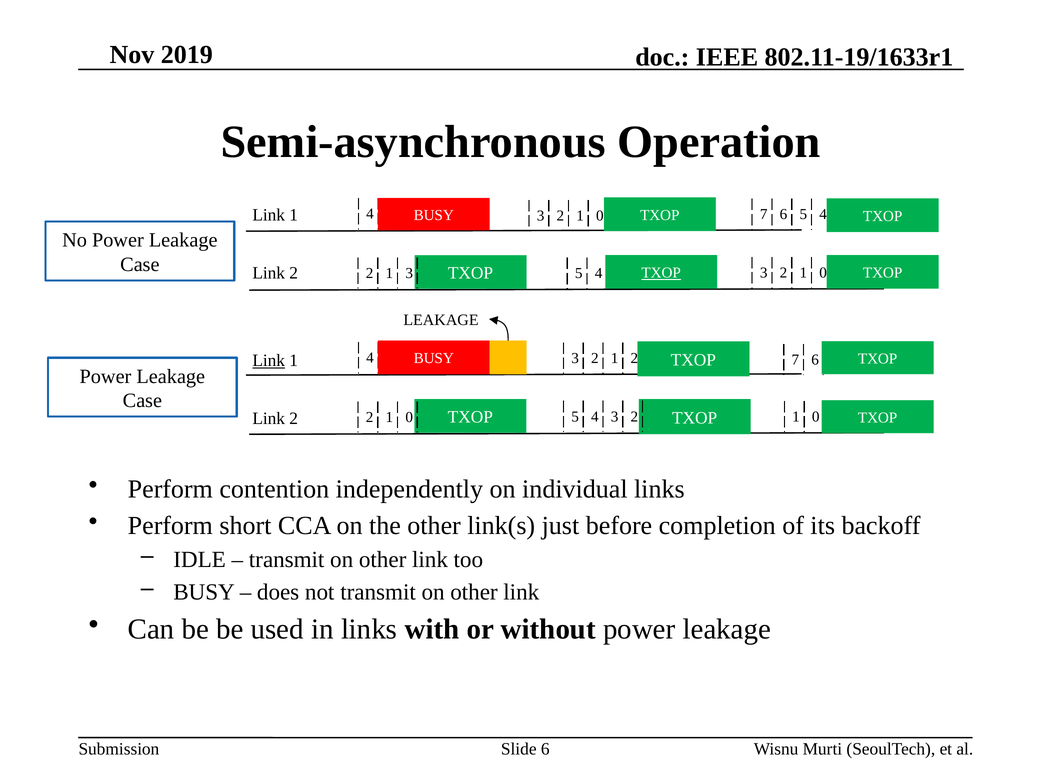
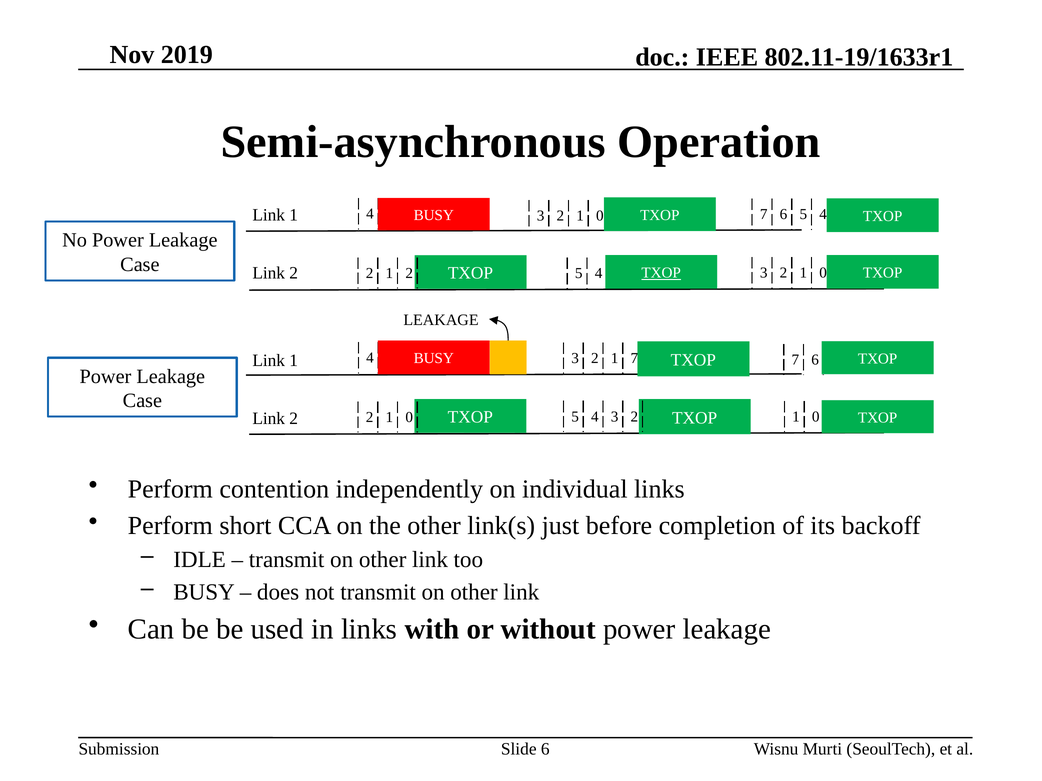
1 3: 3 -> 2
1 2: 2 -> 7
Link at (269, 361) underline: present -> none
